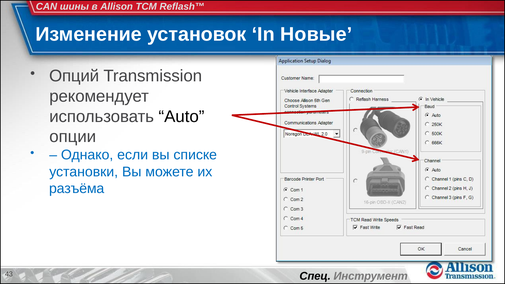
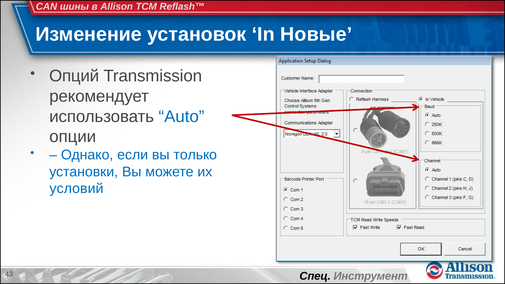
Auto colour: black -> blue
списке: списке -> только
разъёма: разъёма -> условий
